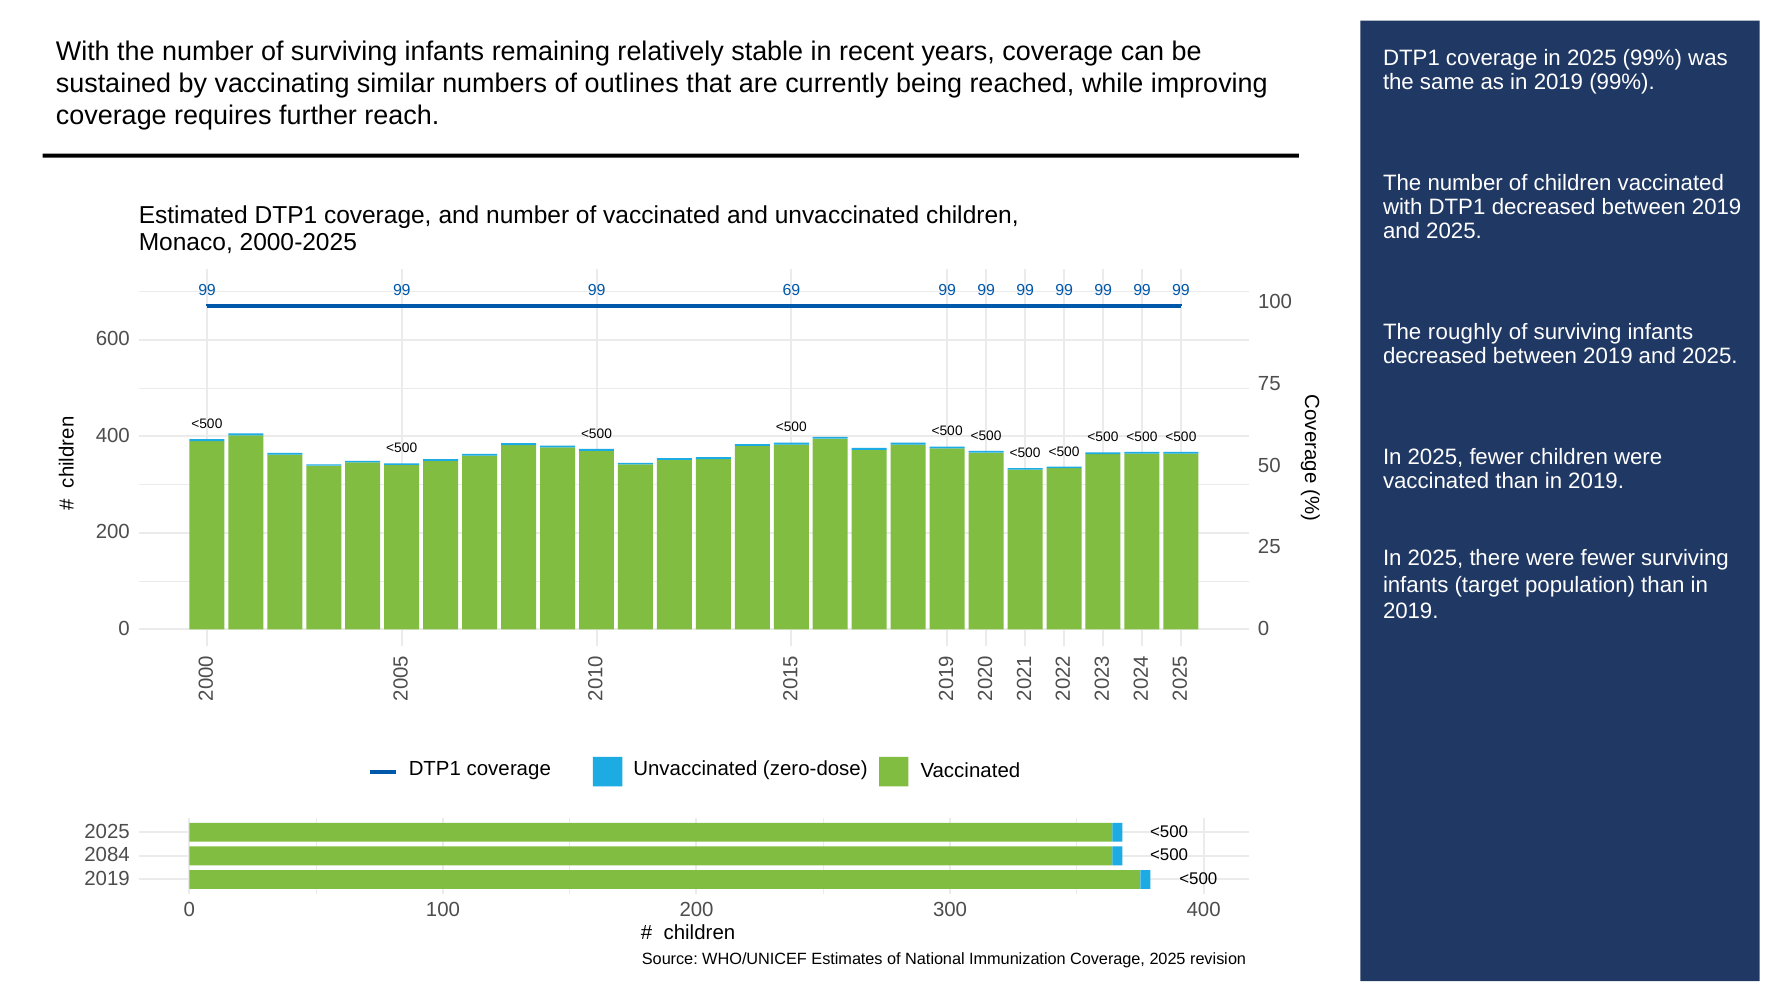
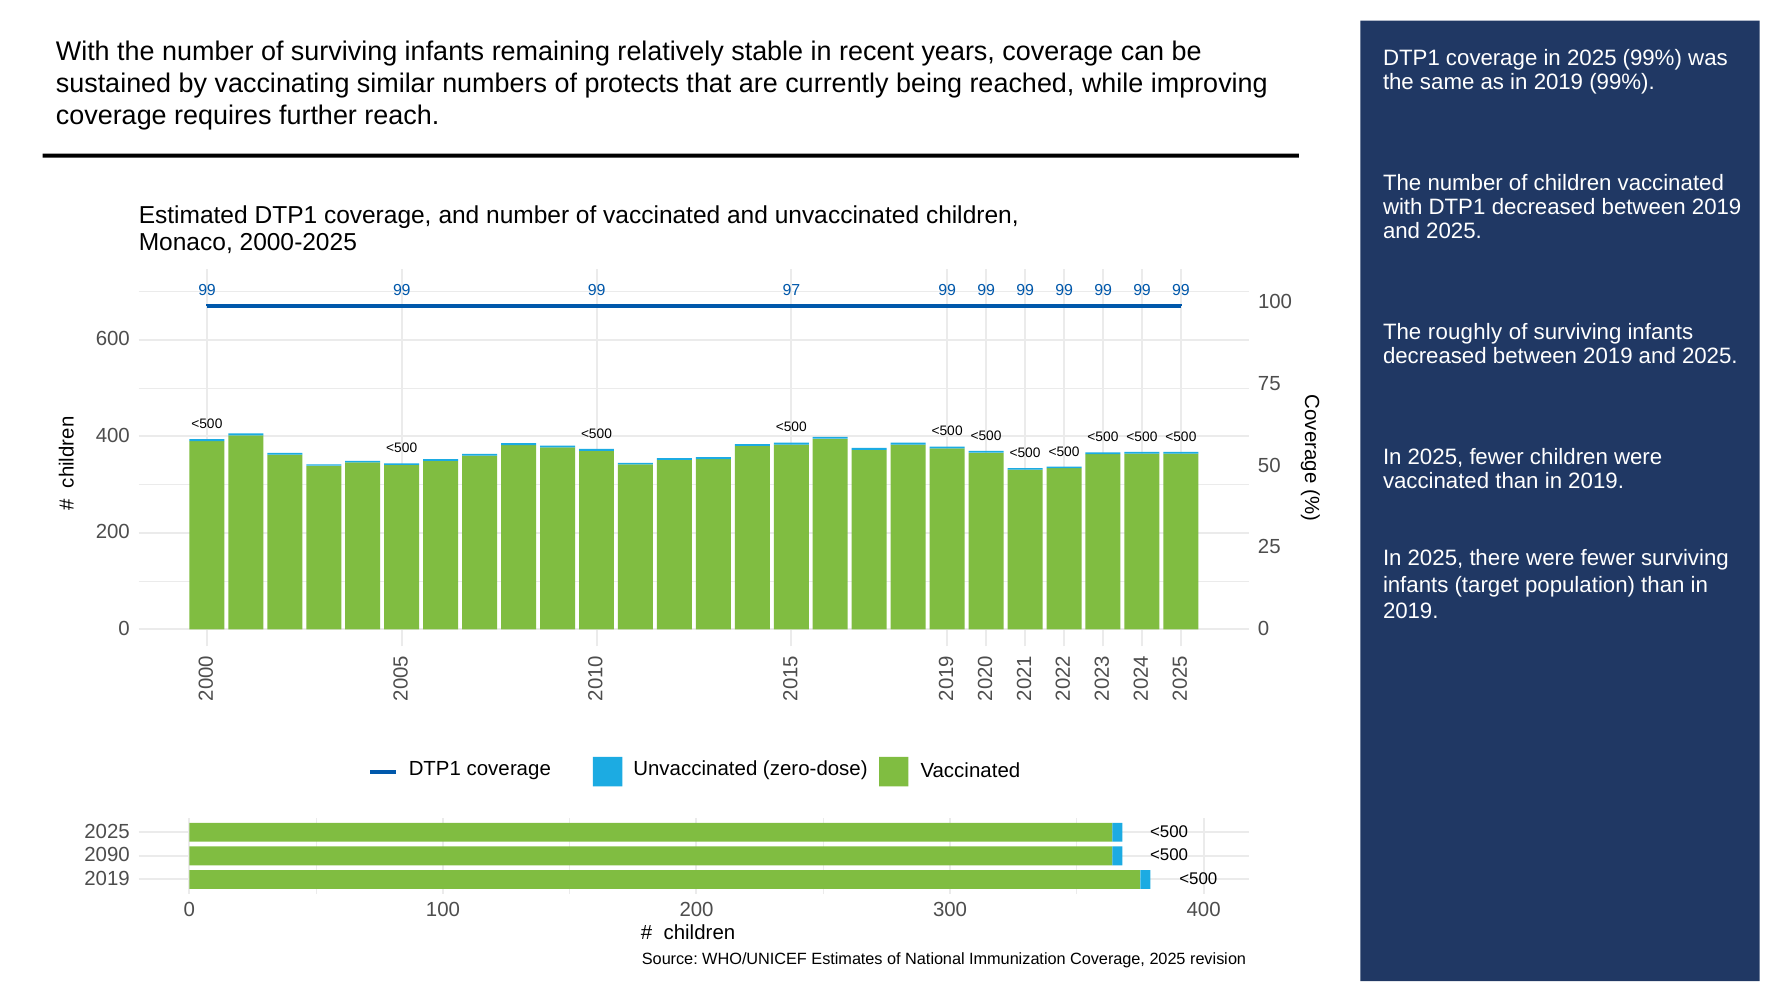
outlines: outlines -> protects
69: 69 -> 97
2084: 2084 -> 2090
